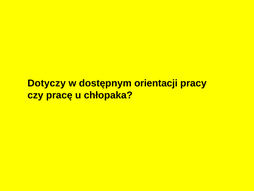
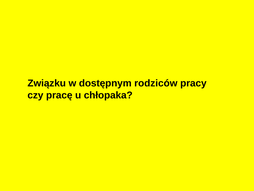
Dotyczy: Dotyczy -> Związku
orientacji: orientacji -> rodziców
